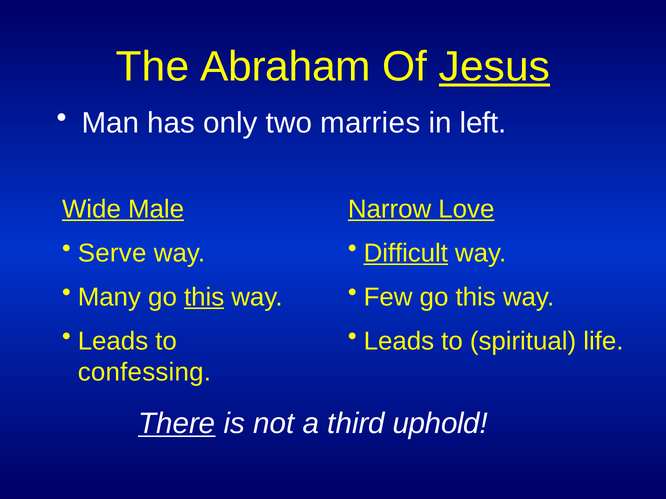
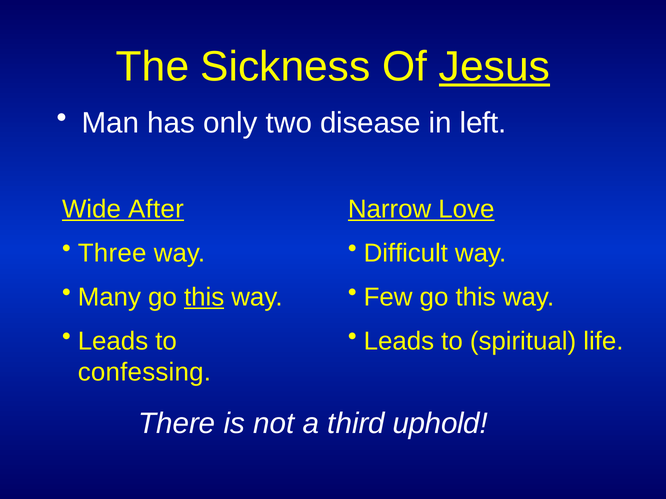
Abraham: Abraham -> Sickness
marries: marries -> disease
Male: Male -> After
Serve: Serve -> Three
Difficult underline: present -> none
There underline: present -> none
